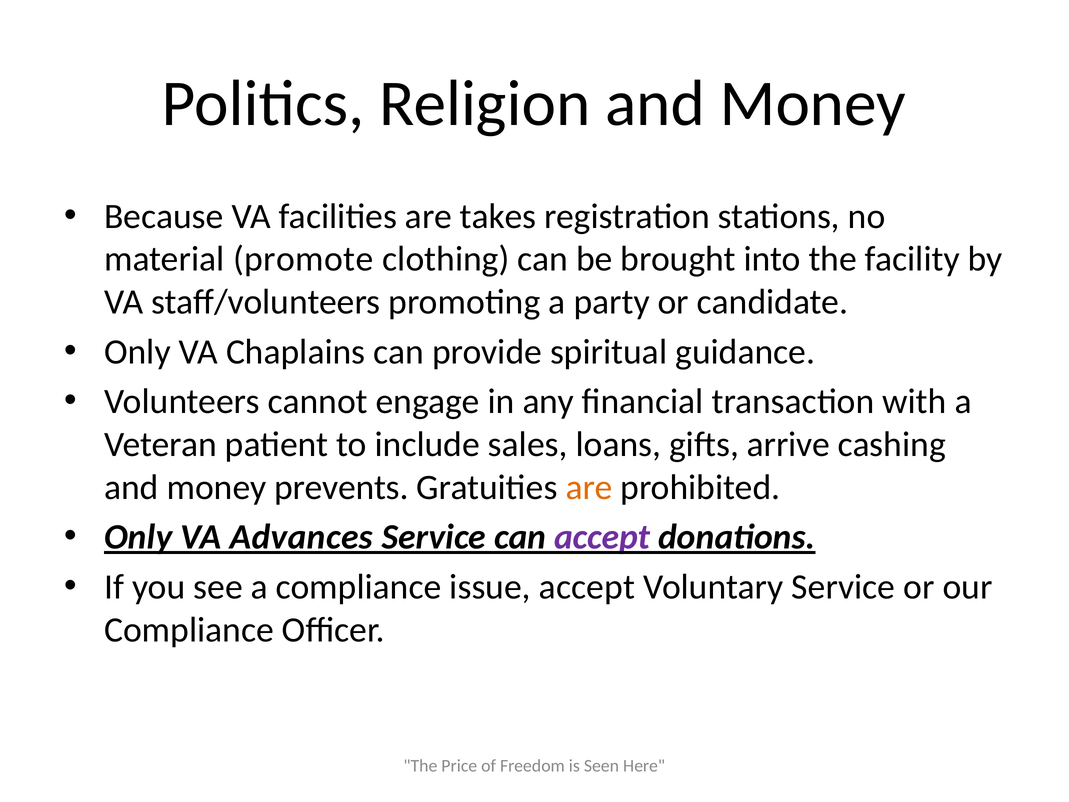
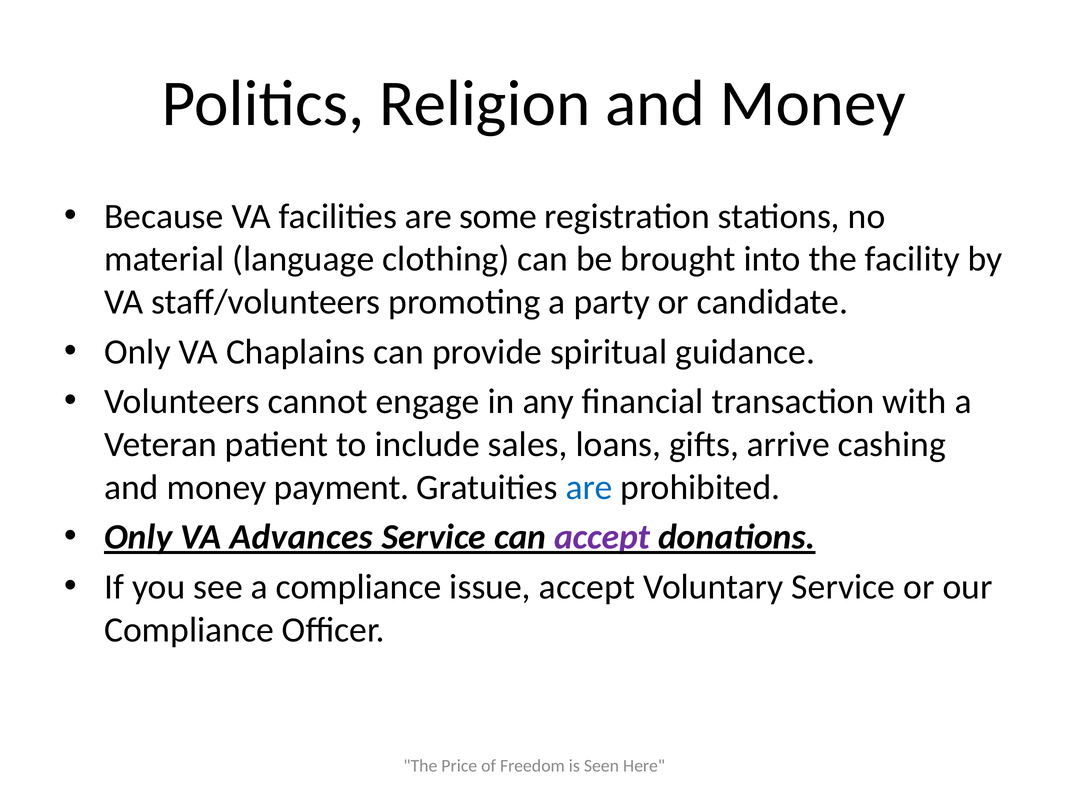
takes: takes -> some
promote: promote -> language
prevents: prevents -> payment
are at (589, 487) colour: orange -> blue
